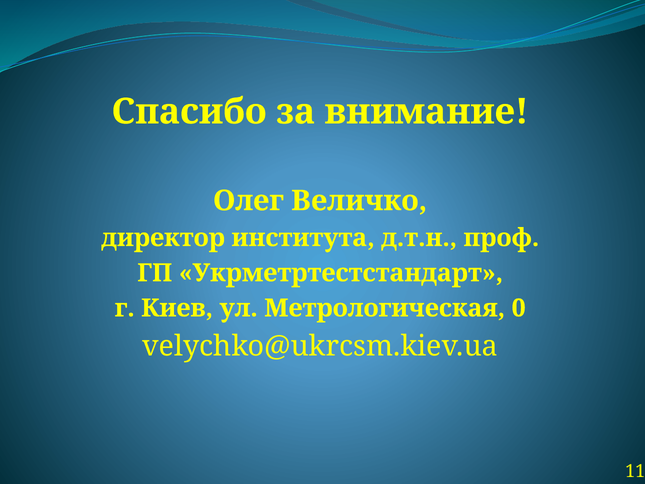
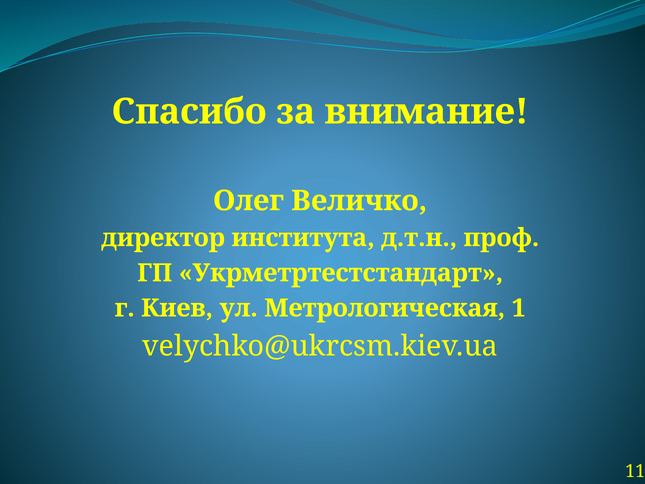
0: 0 -> 1
